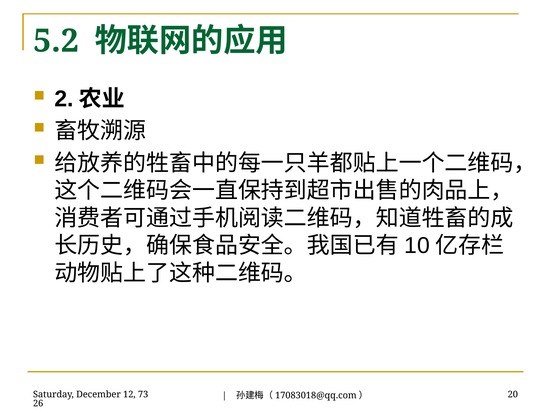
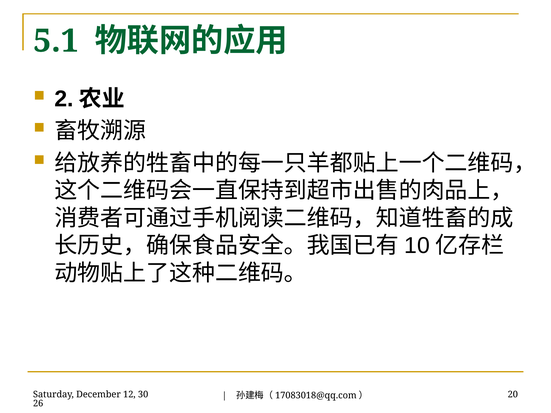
5.2: 5.2 -> 5.1
73: 73 -> 30
